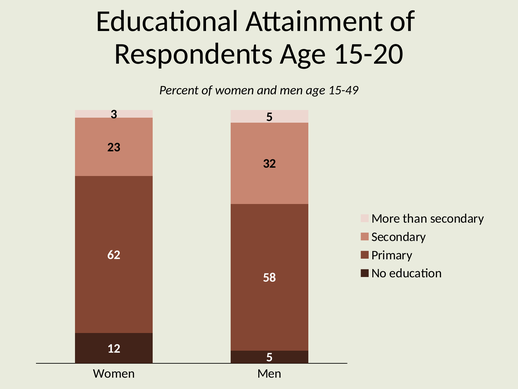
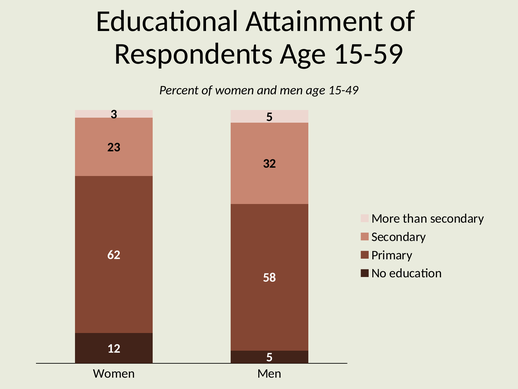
15-20: 15-20 -> 15-59
